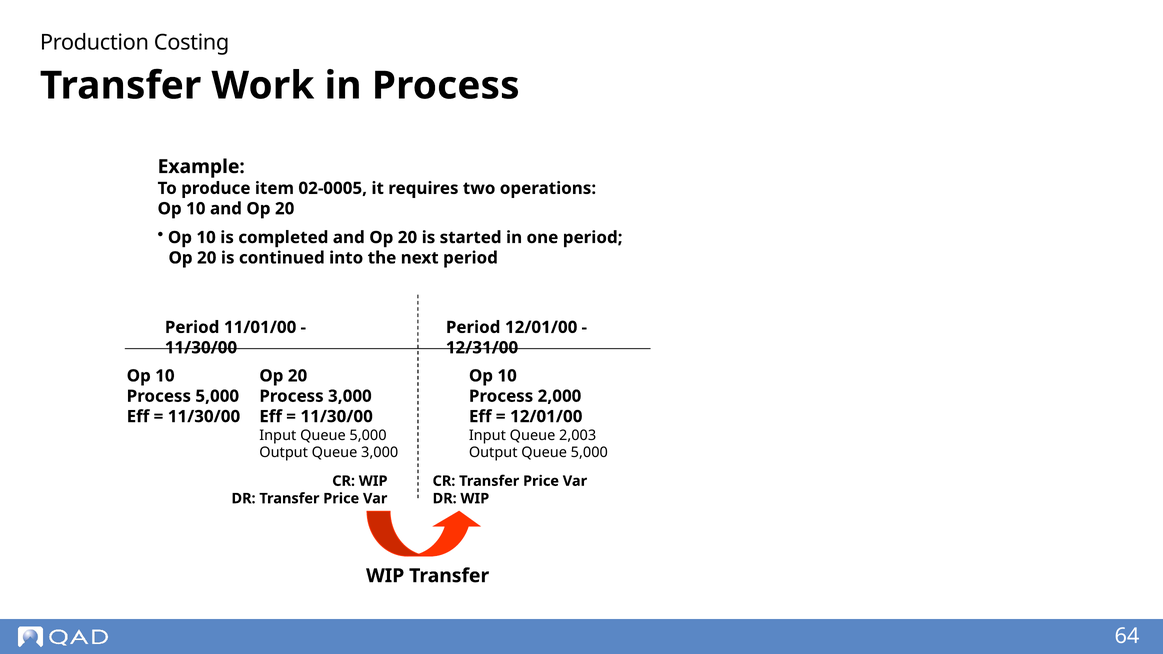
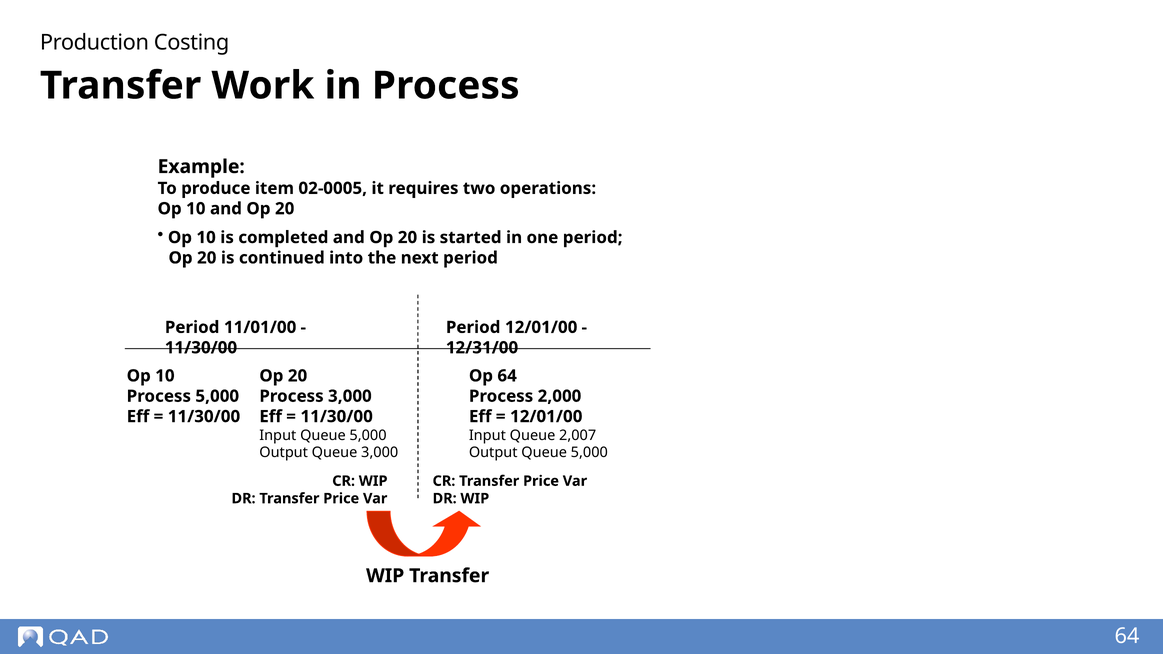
10 at (507, 376): 10 -> 64
2,003: 2,003 -> 2,007
